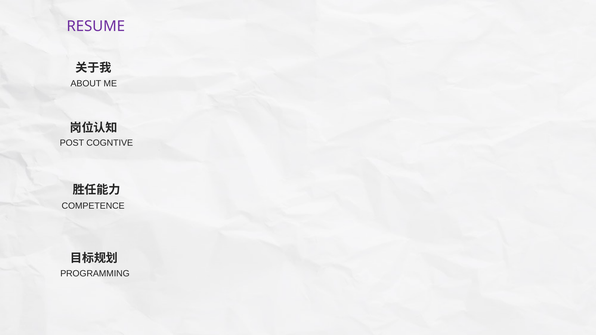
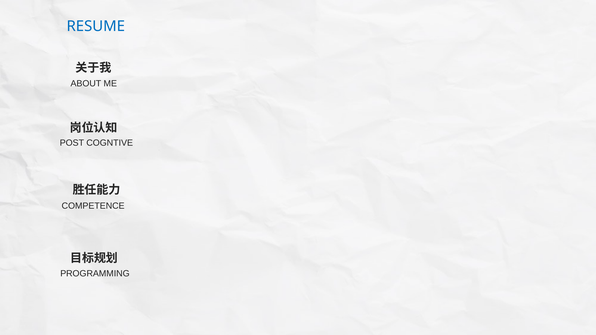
RESUME colour: purple -> blue
